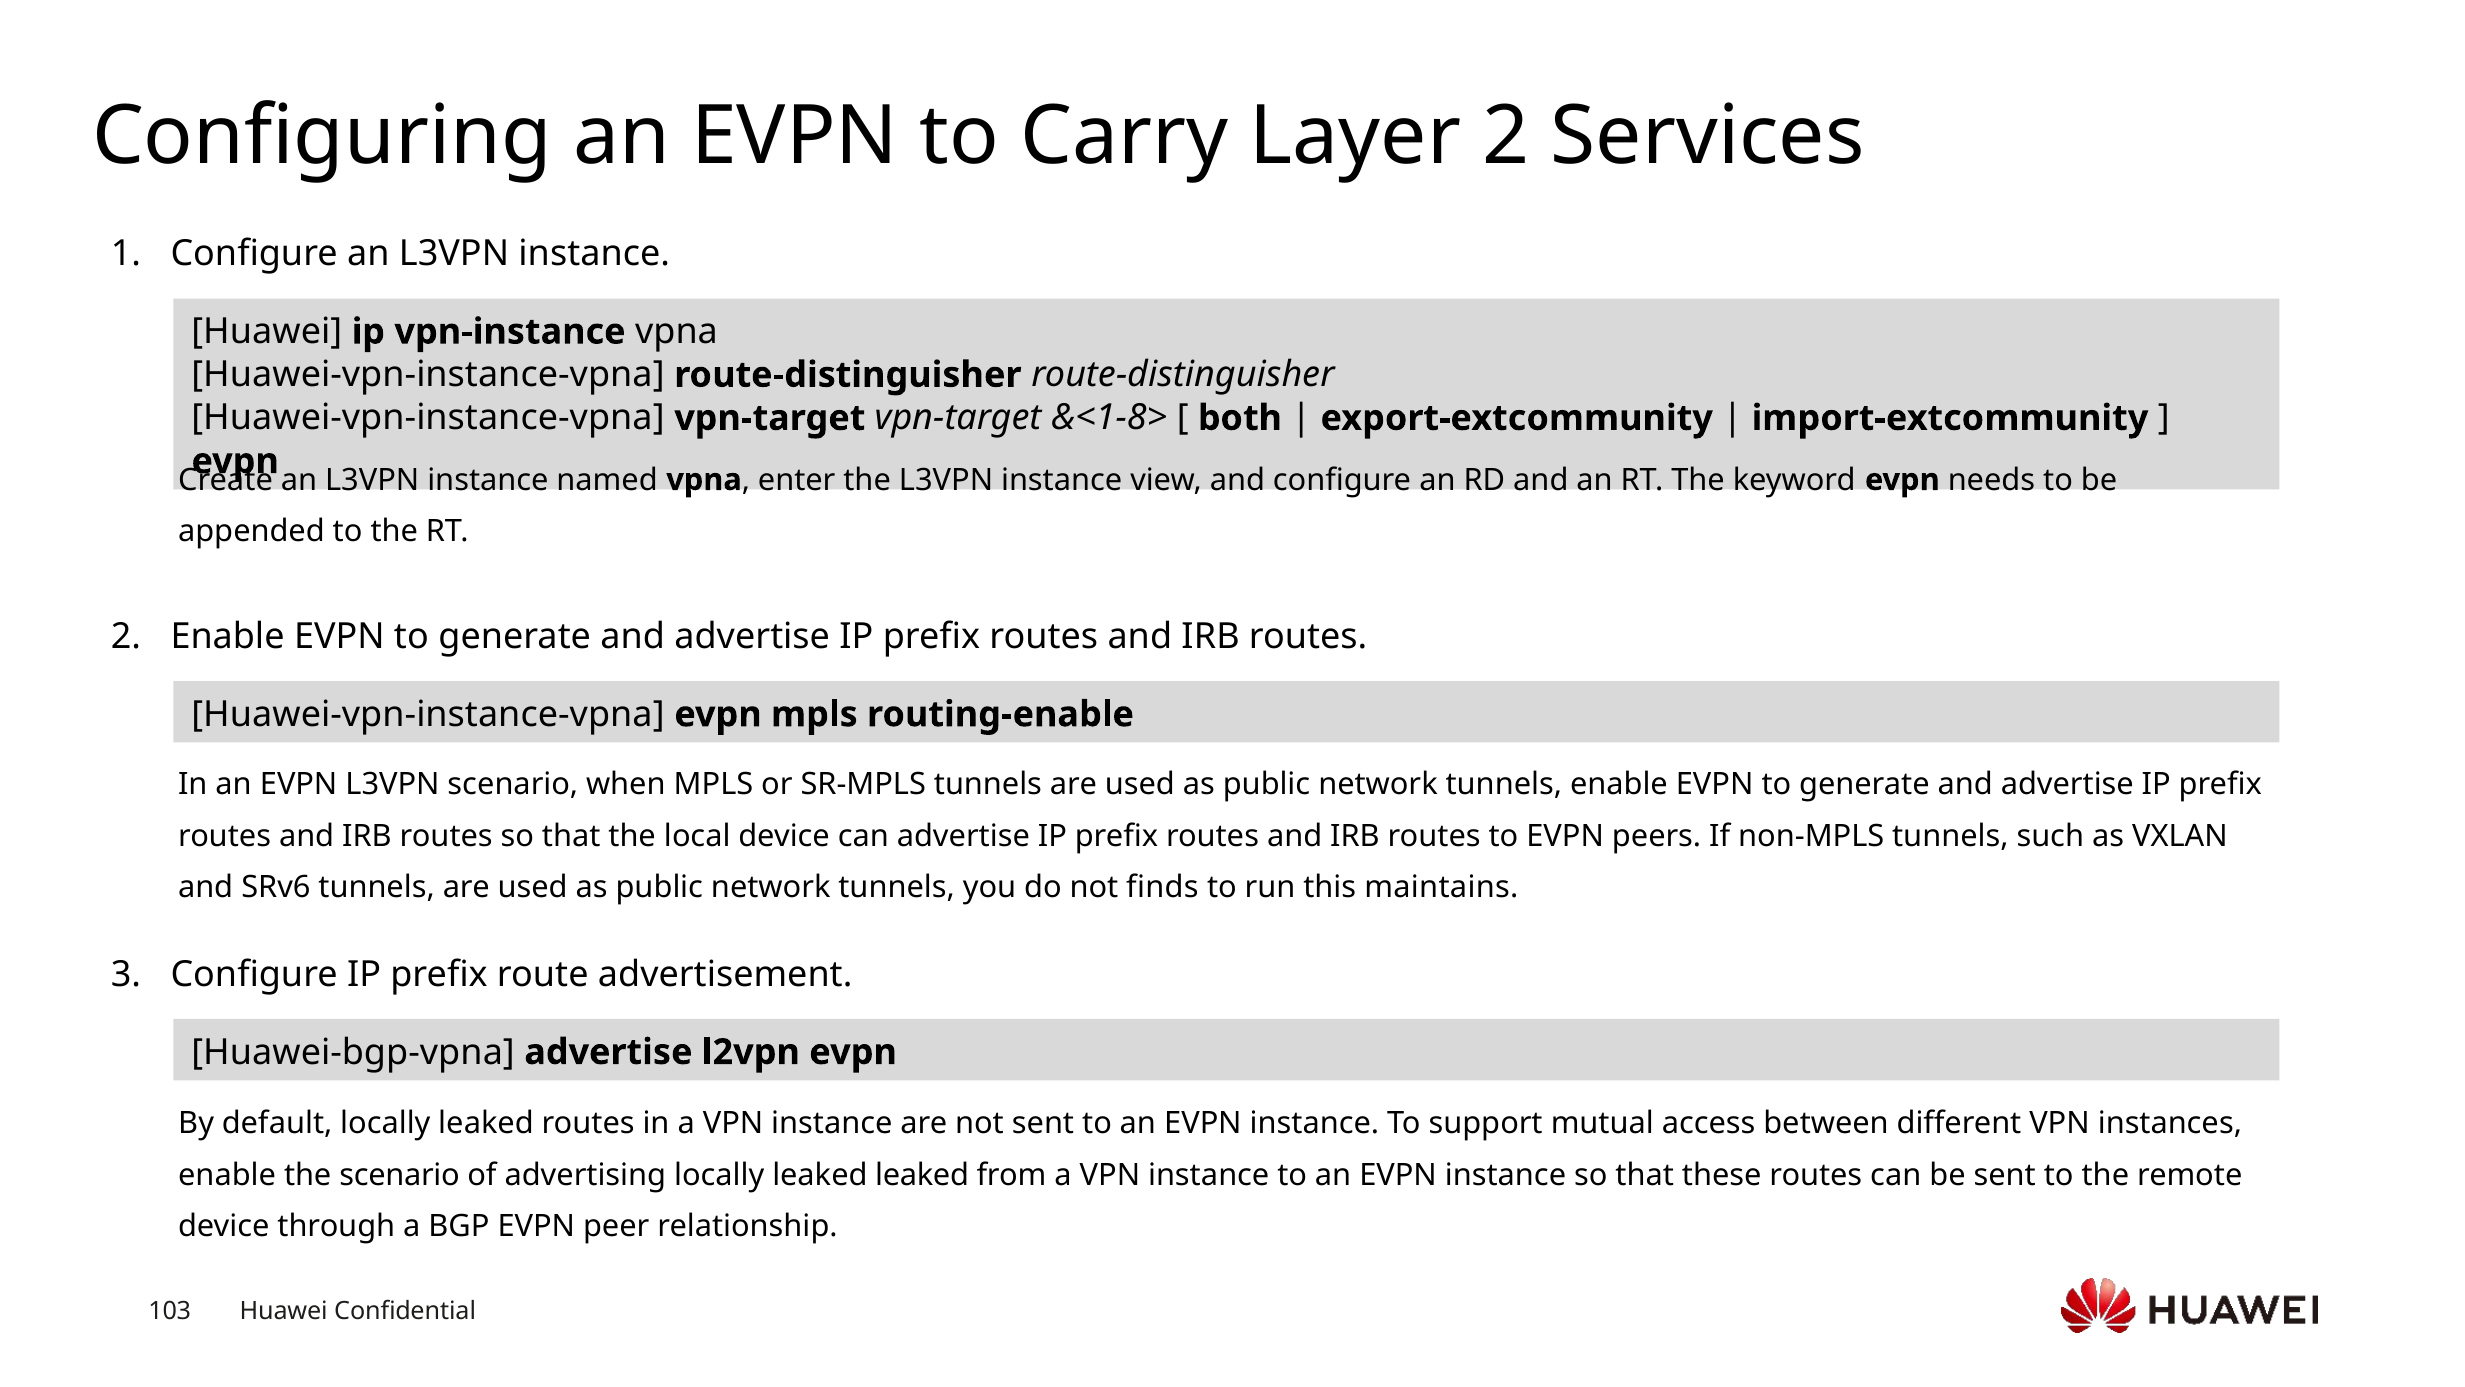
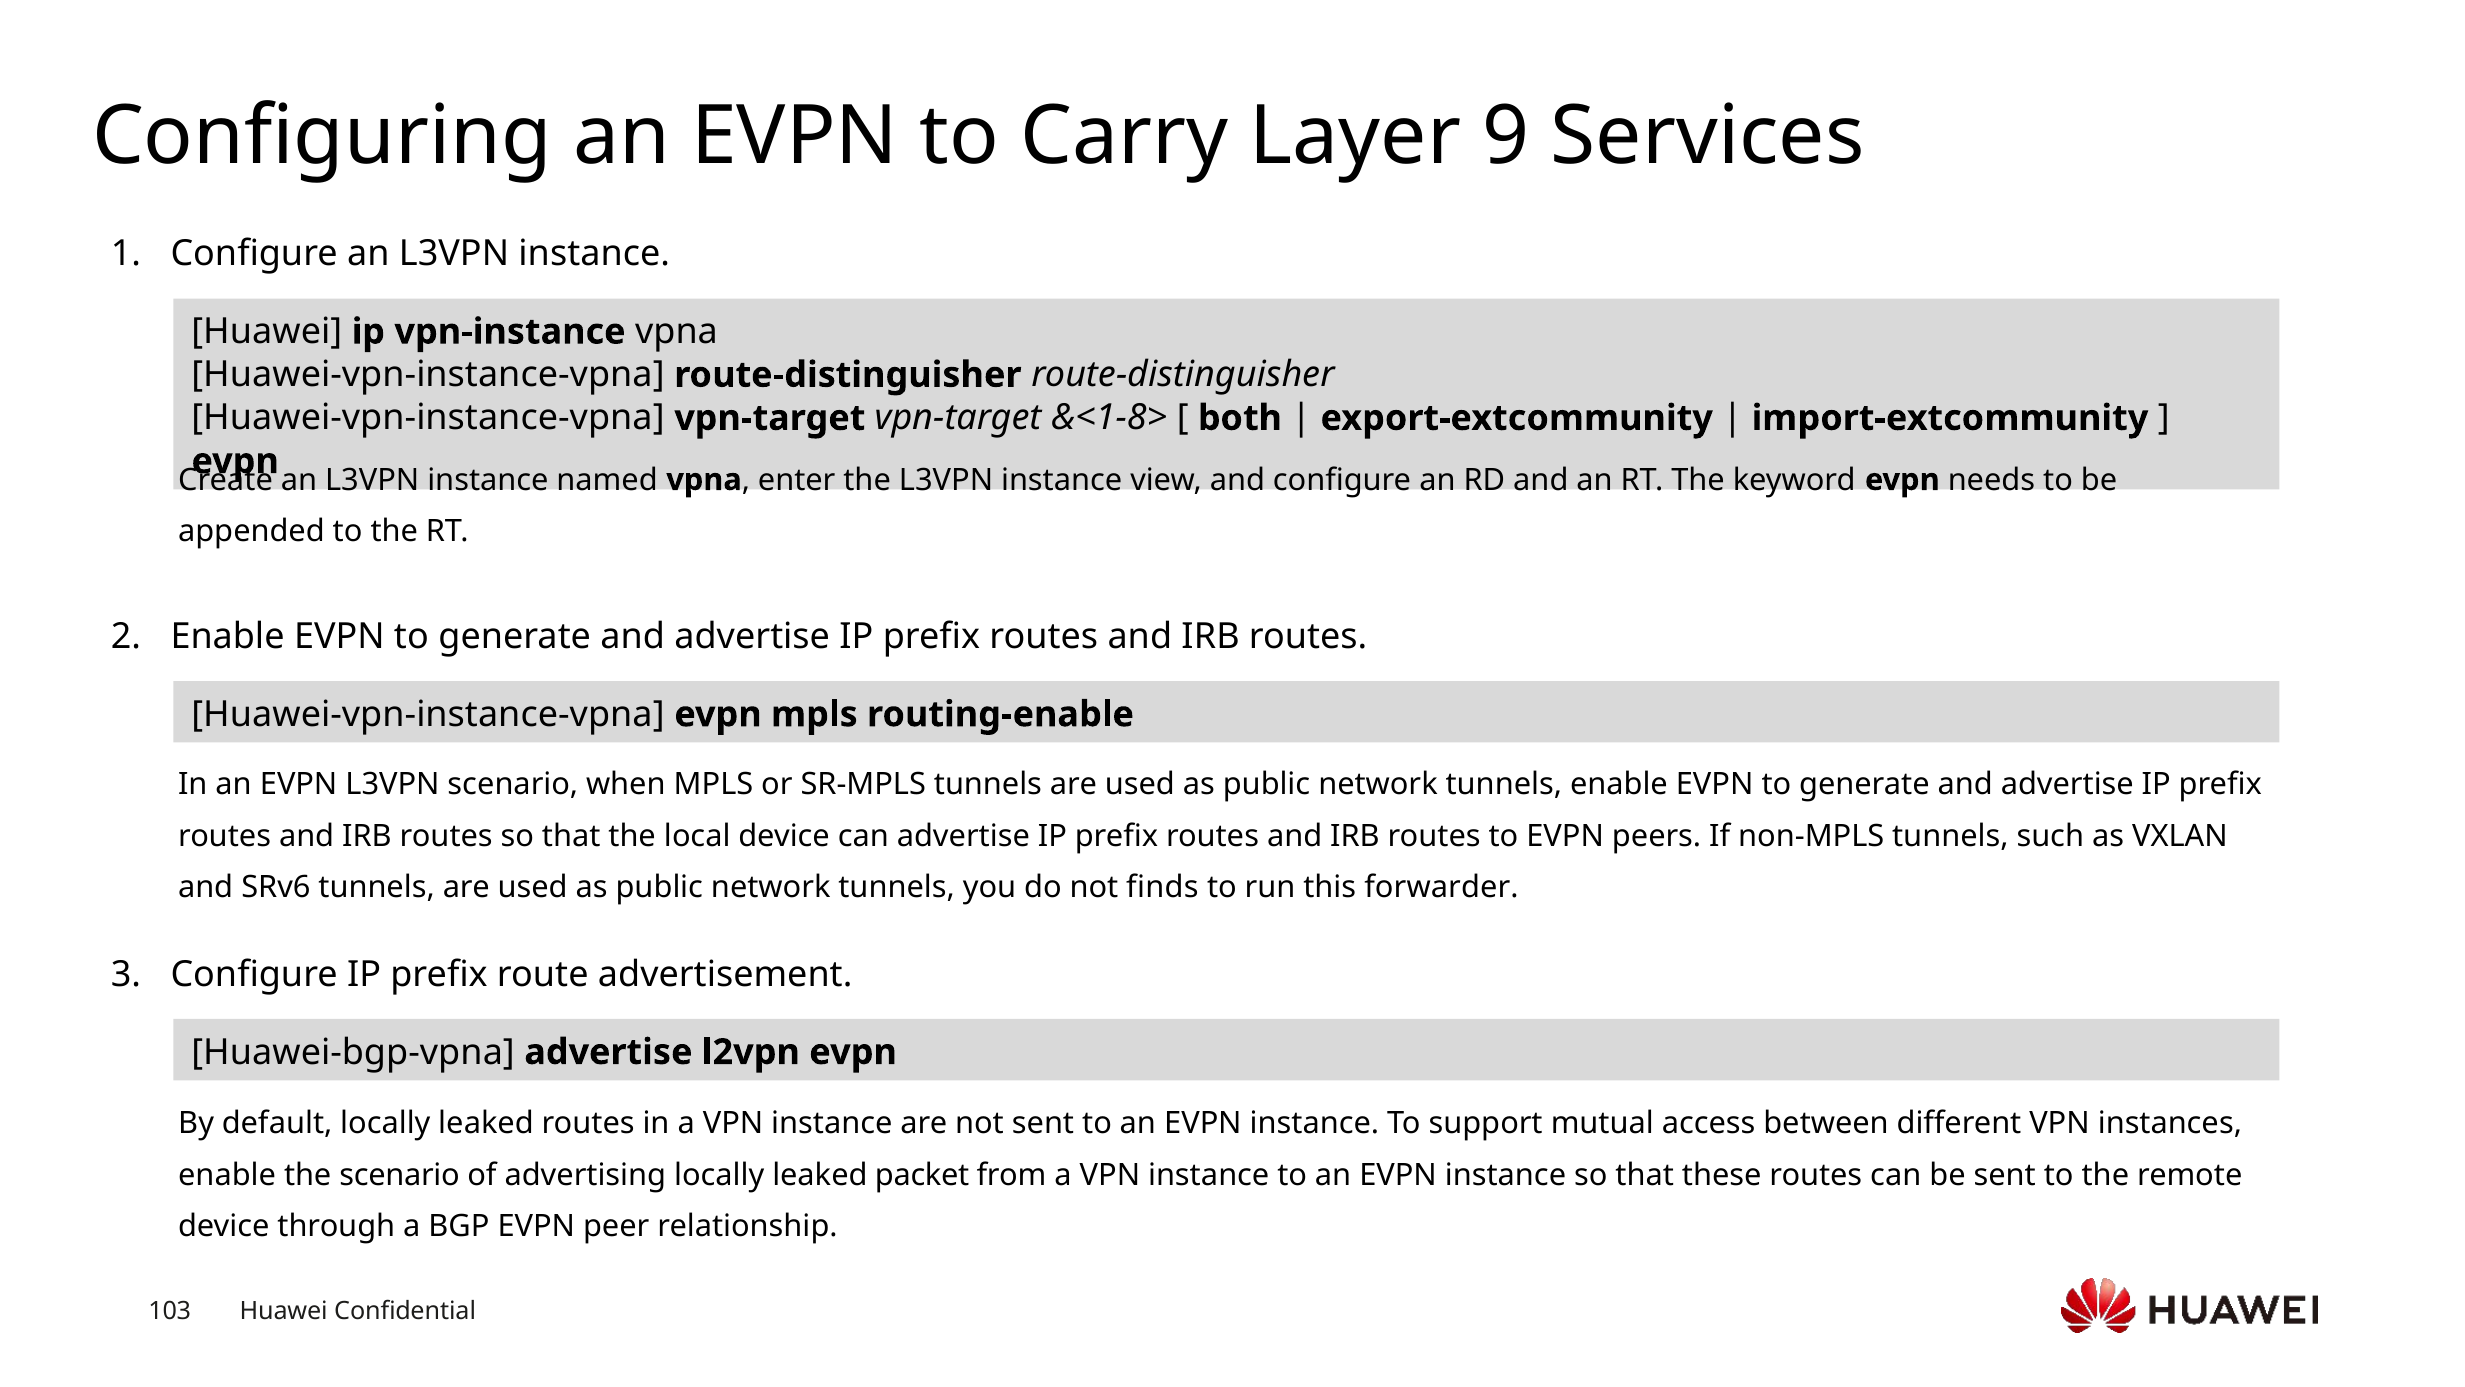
Layer 2: 2 -> 9
maintains: maintains -> forwarder
leaked leaked: leaked -> packet
